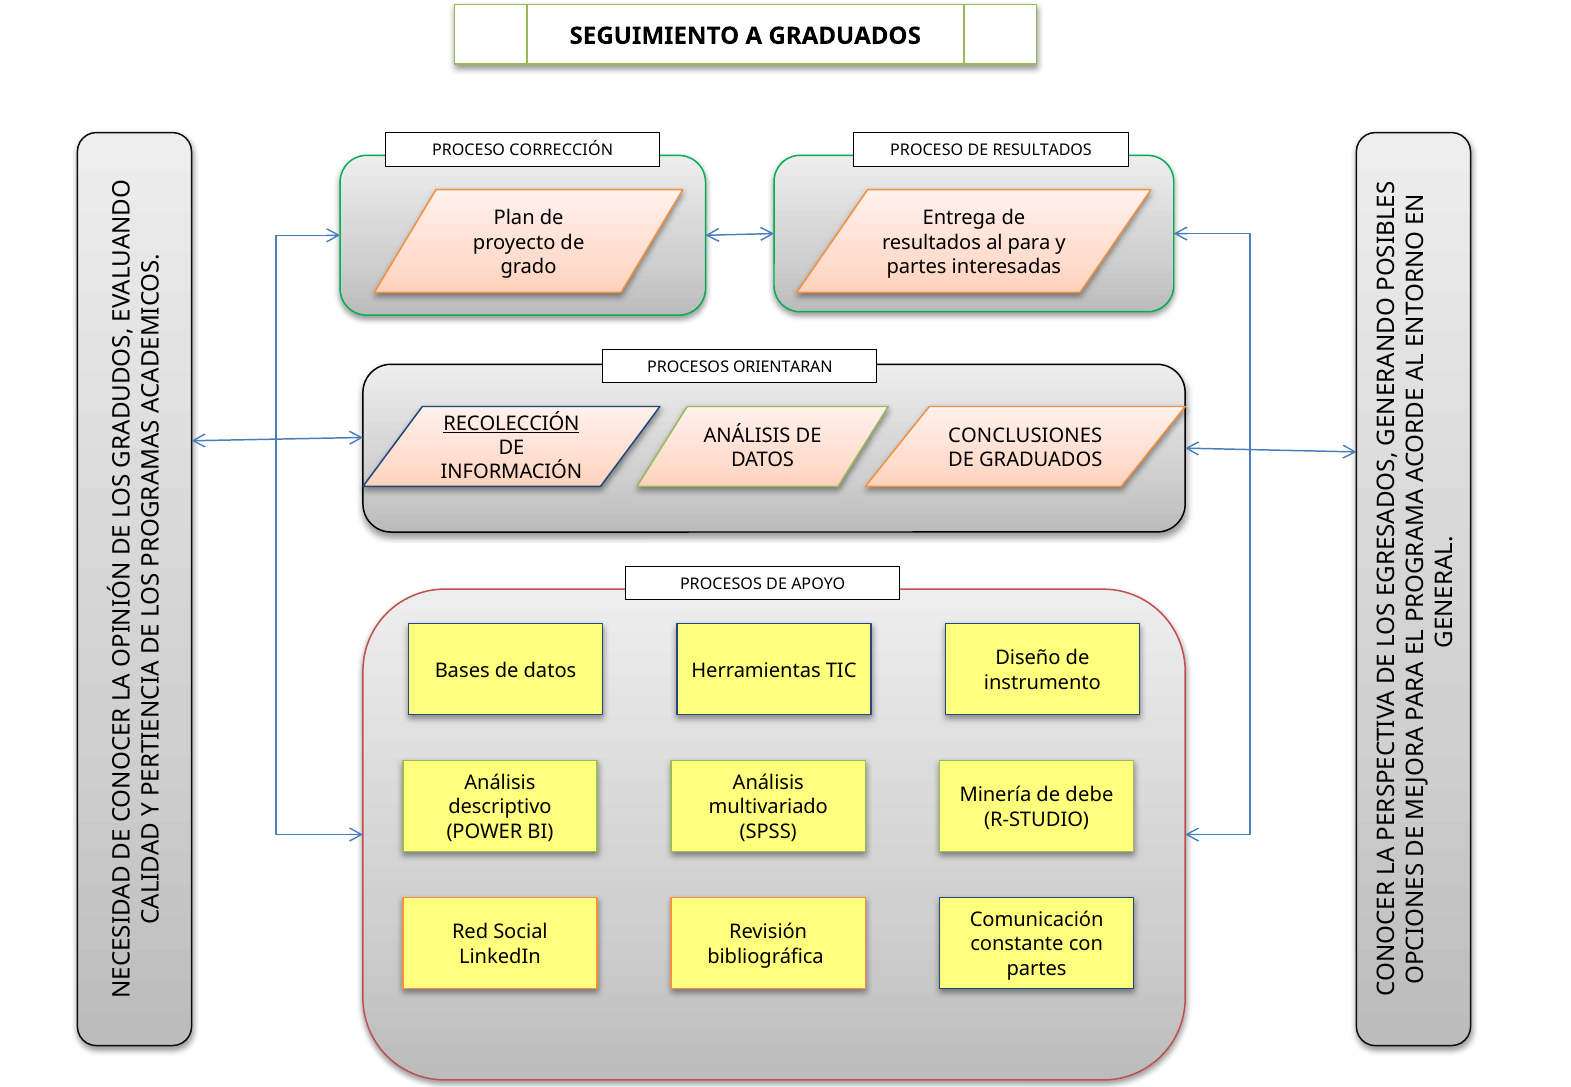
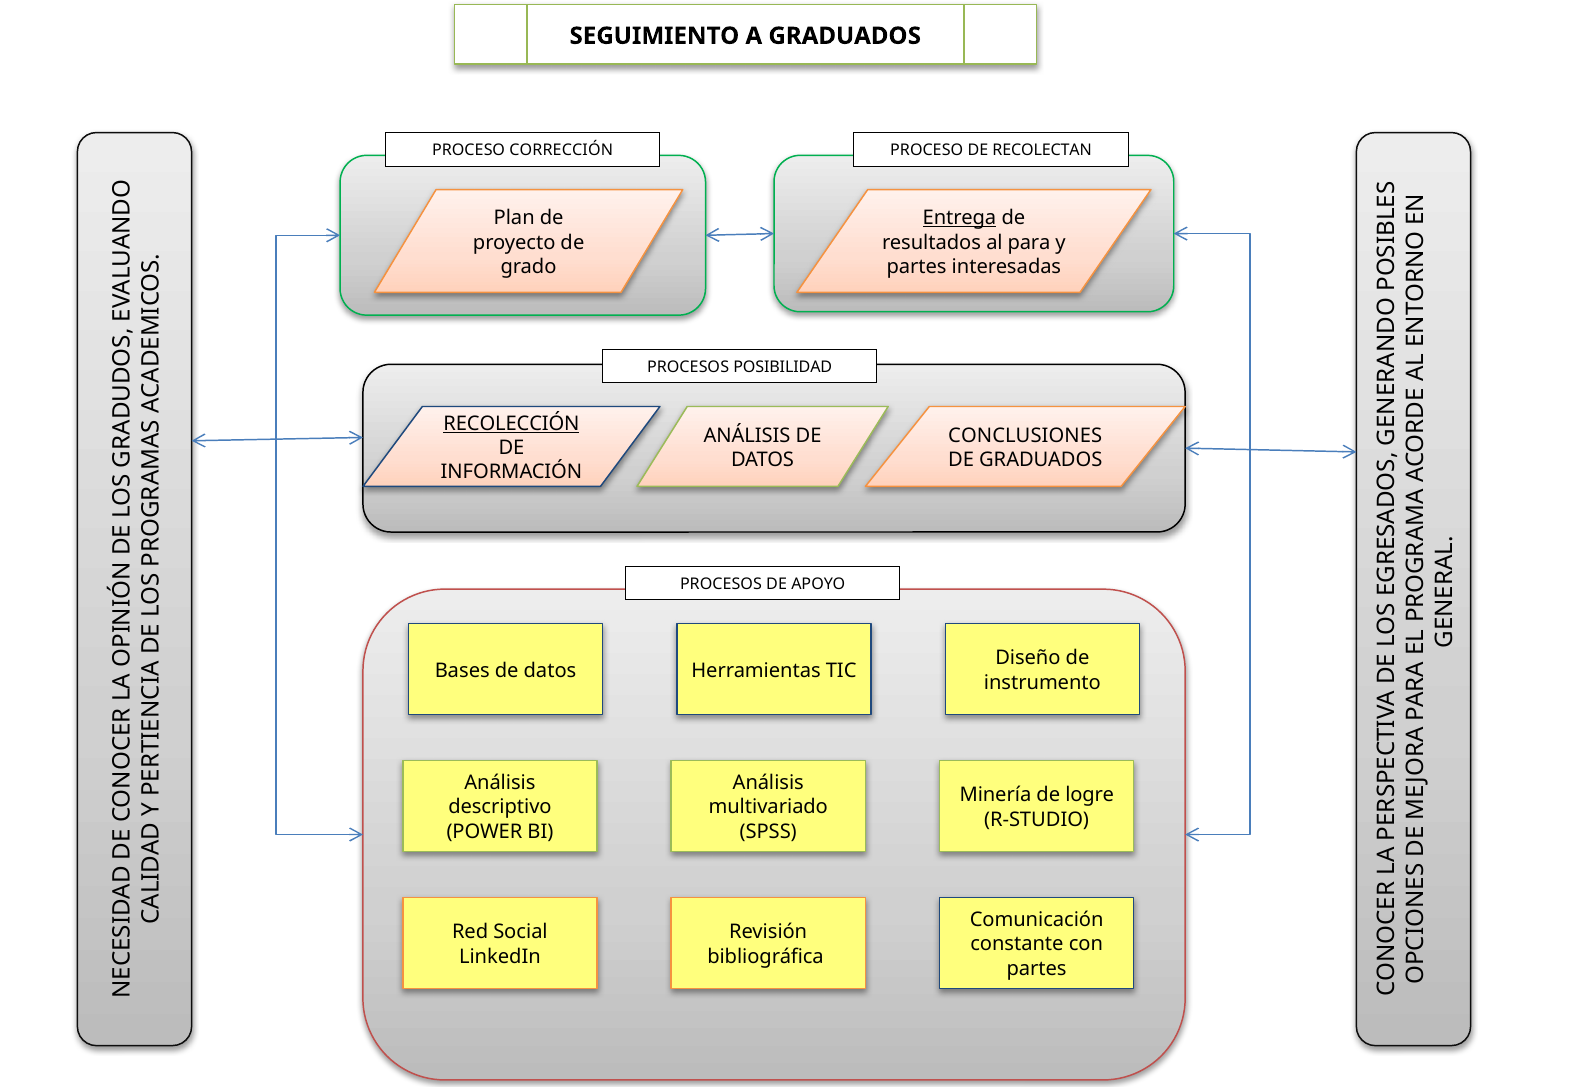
PROCESO DE RESULTADOS: RESULTADOS -> RECOLECTAN
Entrega underline: none -> present
ORIENTARAN: ORIENTARAN -> POSIBILIDAD
debe: debe -> logre
